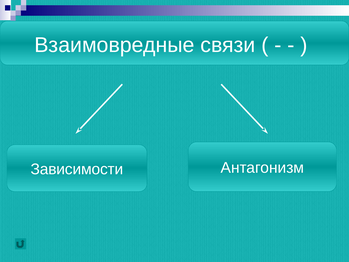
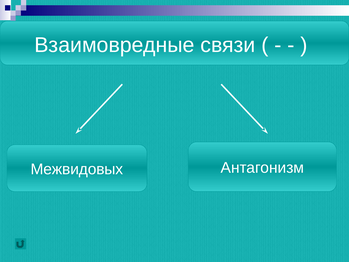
Зависимости: Зависимости -> Межвидовых
